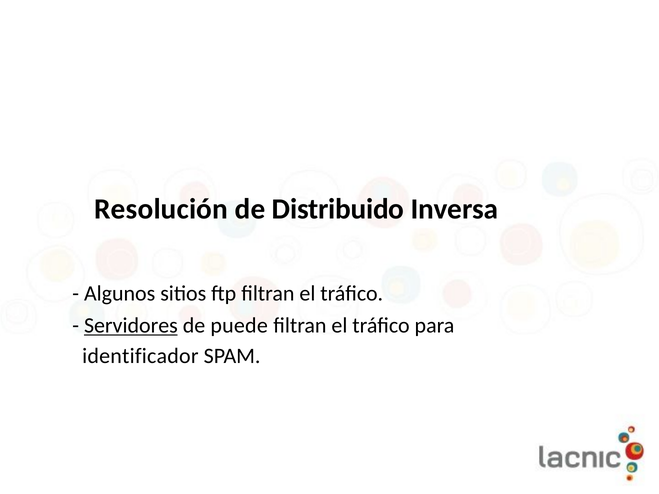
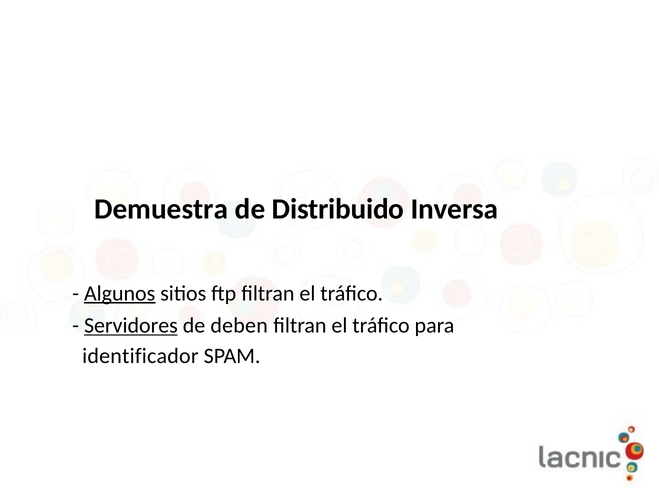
Resolución: Resolución -> Demuestra
Algunos underline: none -> present
puede: puede -> deben
